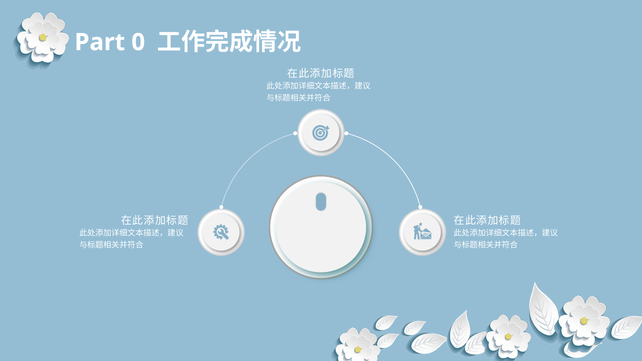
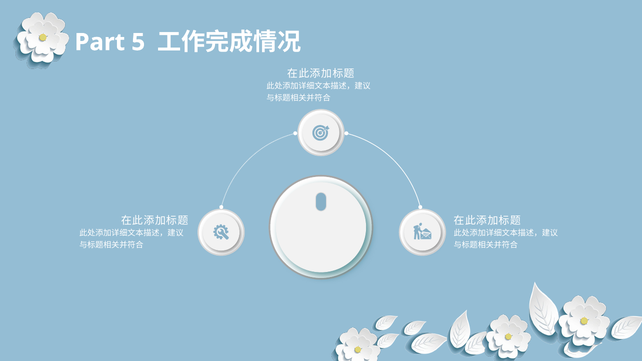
0: 0 -> 5
